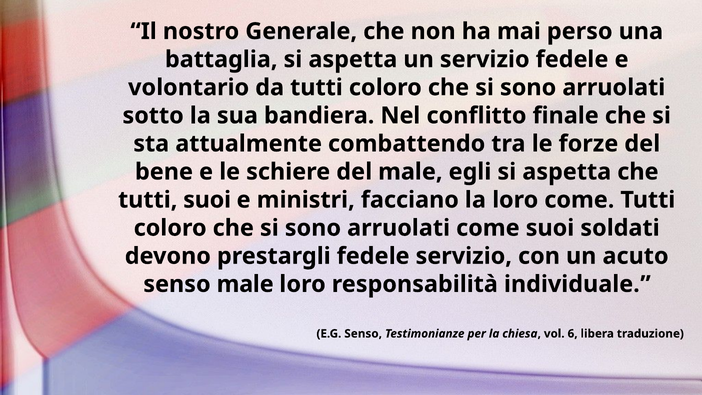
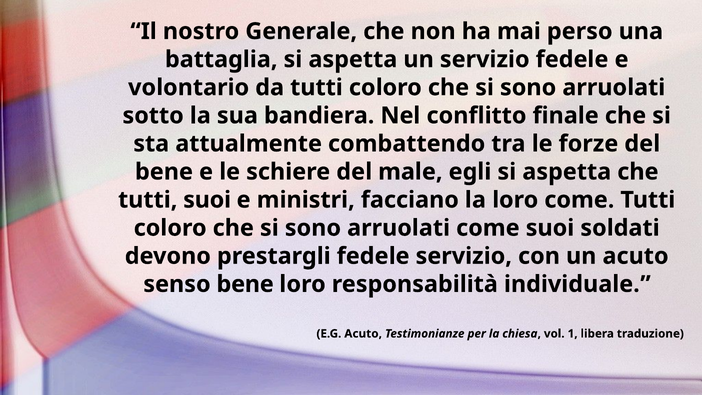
senso male: male -> bene
E.G Senso: Senso -> Acuto
6: 6 -> 1
